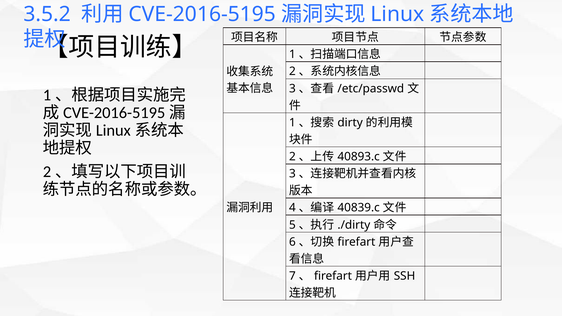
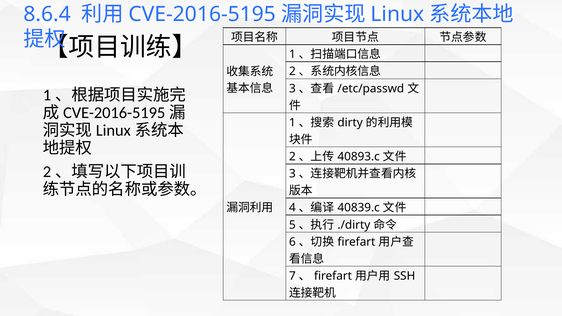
3.5.2: 3.5.2 -> 8.6.4
